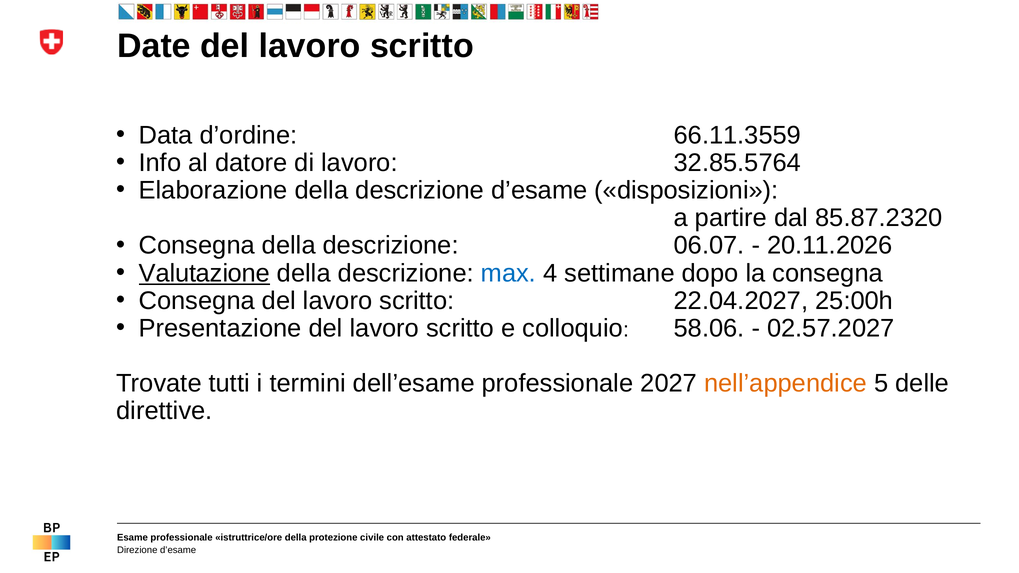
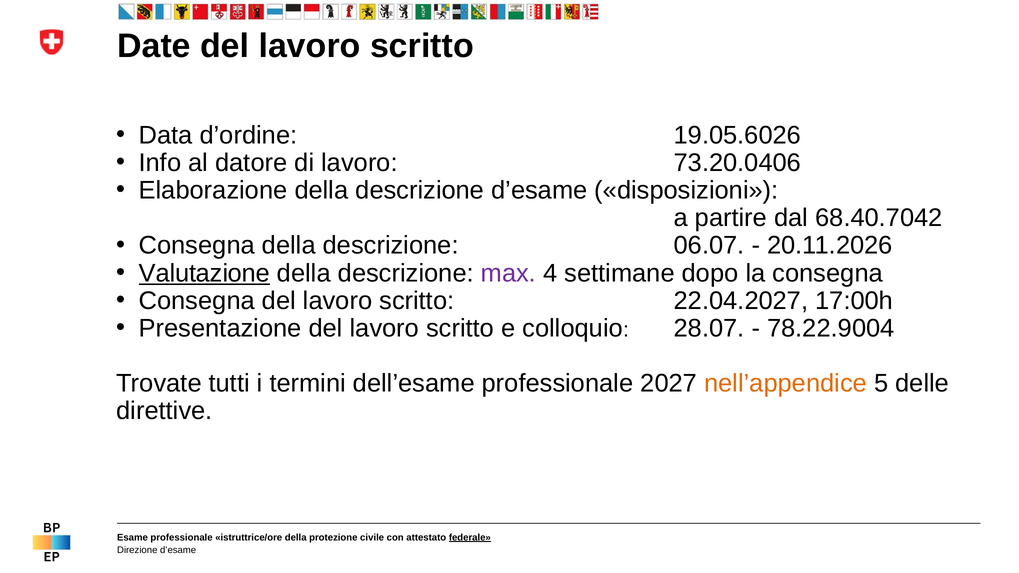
66.11.3559: 66.11.3559 -> 19.05.6026
32.85.5764: 32.85.5764 -> 73.20.0406
85.87.2320: 85.87.2320 -> 68.40.7042
max colour: blue -> purple
25:00h: 25:00h -> 17:00h
58.06: 58.06 -> 28.07
02.57.2027: 02.57.2027 -> 78.22.9004
federale underline: none -> present
